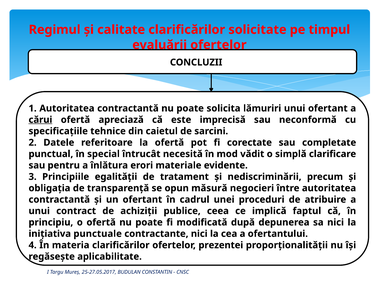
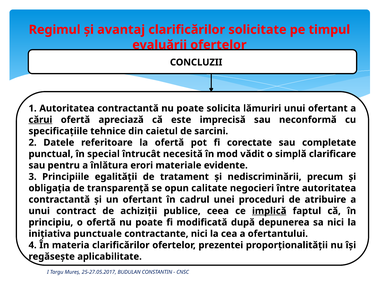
calitate: calitate -> avantaj
măsură: măsură -> calitate
implică underline: none -> present
